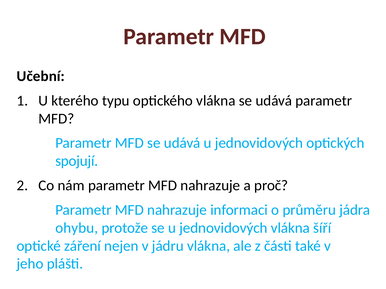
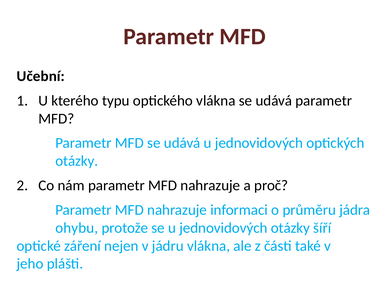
spojují at (77, 161): spojují -> otázky
jednovidových vlákna: vlákna -> otázky
